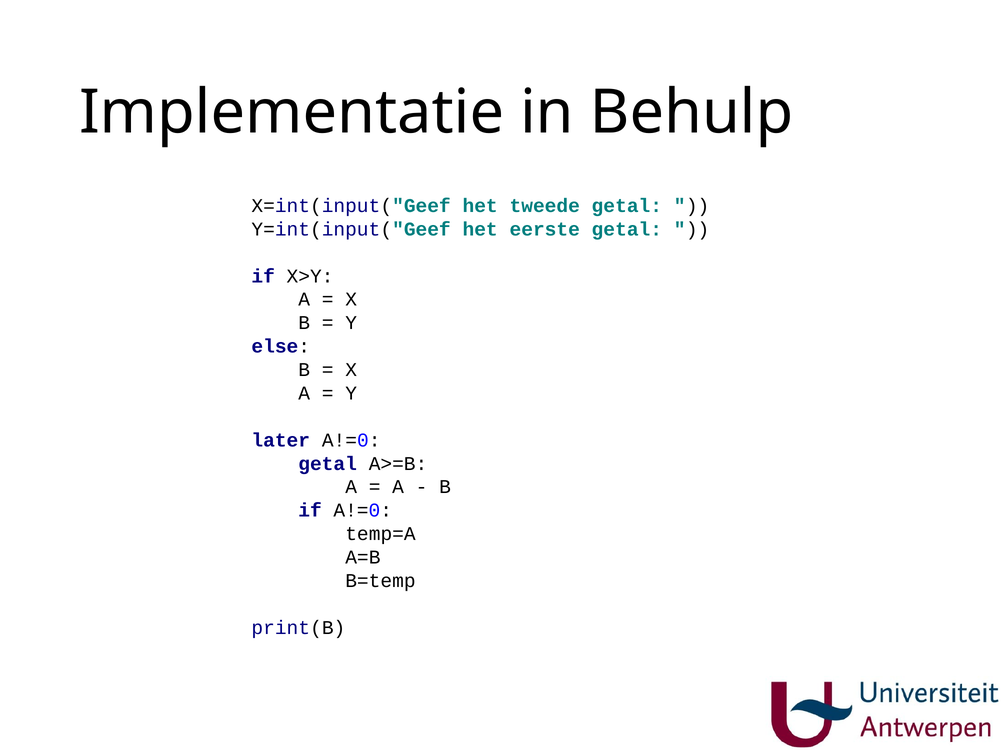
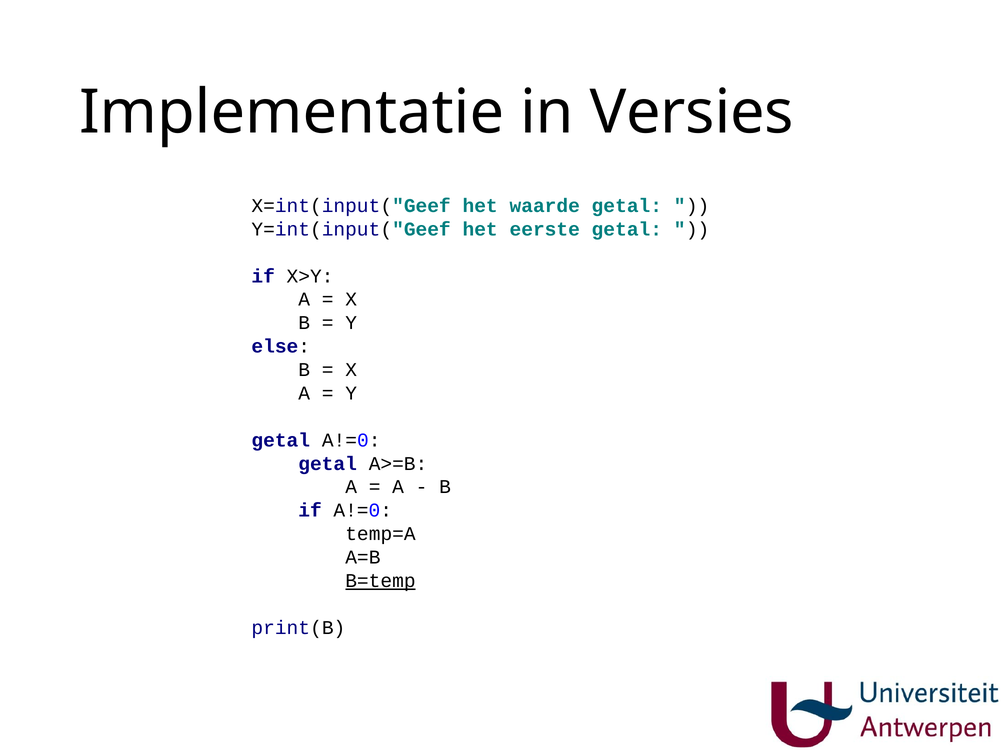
Behulp: Behulp -> Versies
tweede: tweede -> waarde
later at (281, 440): later -> getal
B=temp underline: none -> present
